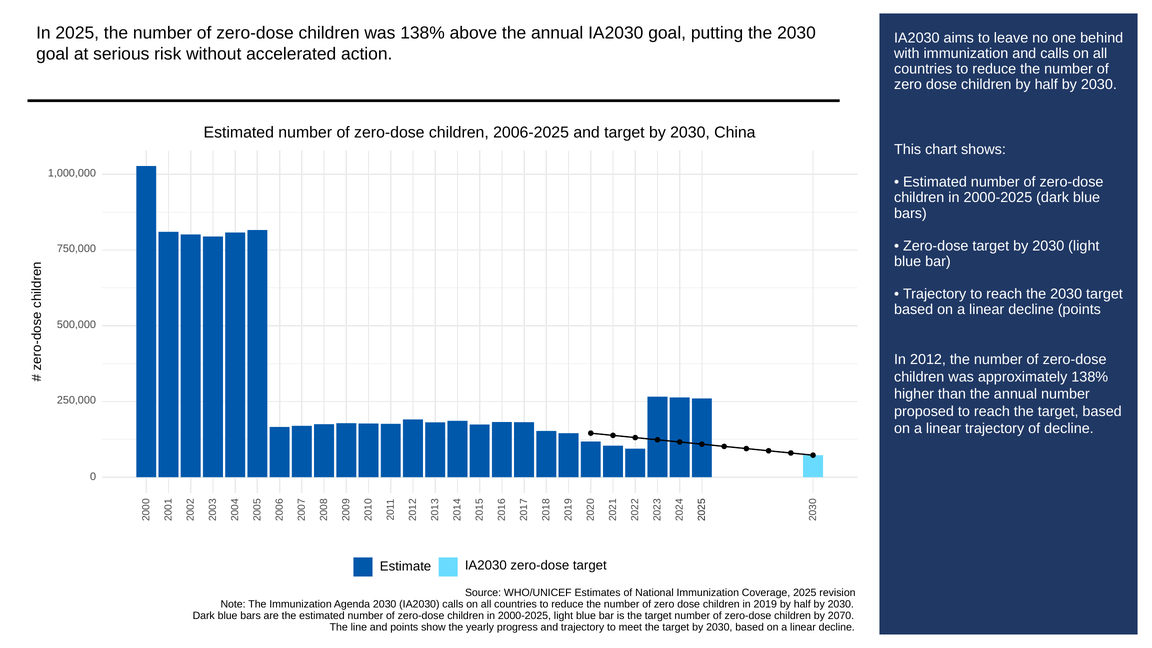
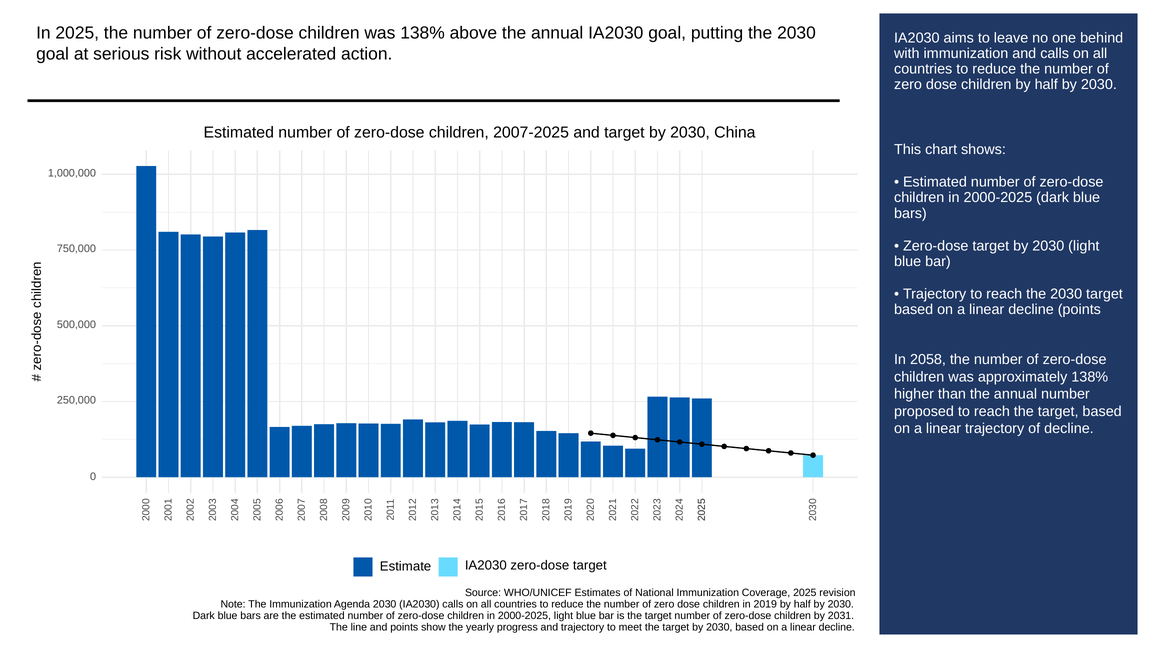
2006-2025: 2006-2025 -> 2007-2025
2012: 2012 -> 2058
2070: 2070 -> 2031
